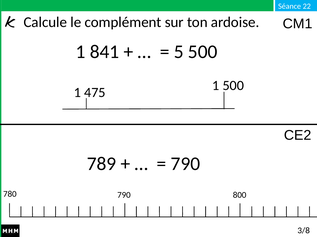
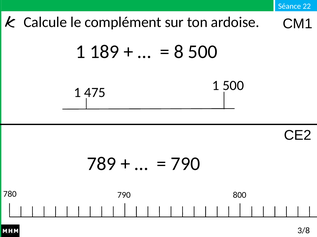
841: 841 -> 189
5: 5 -> 8
